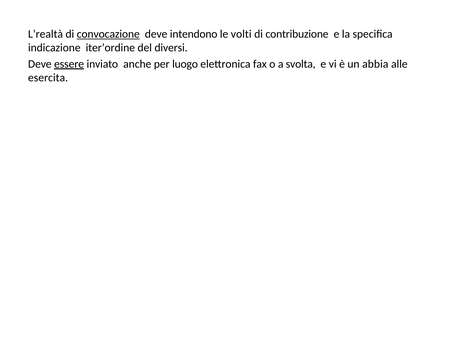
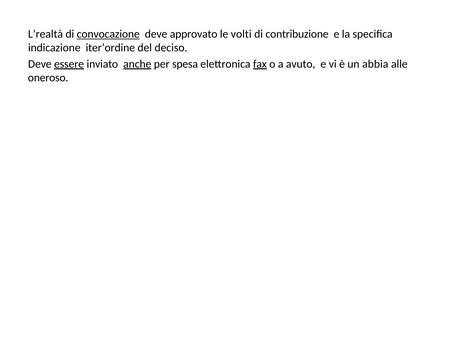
intendono: intendono -> approvato
diversi: diversi -> deciso
anche underline: none -> present
luogo: luogo -> spesa
fax underline: none -> present
svolta: svolta -> avuto
esercita: esercita -> oneroso
